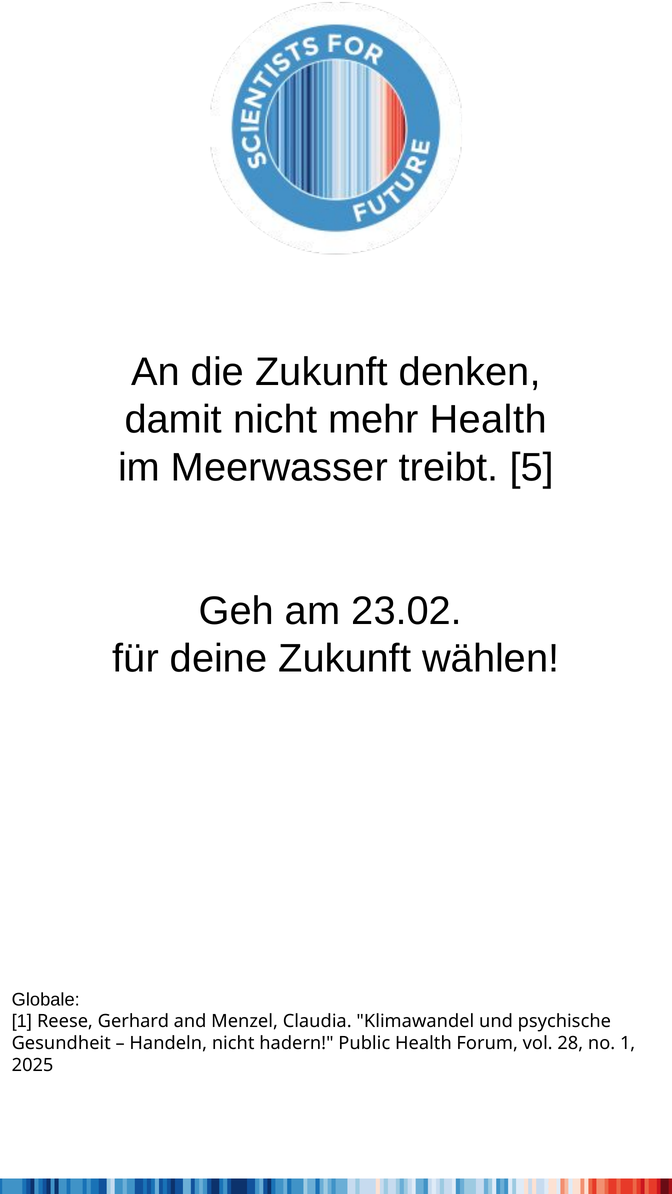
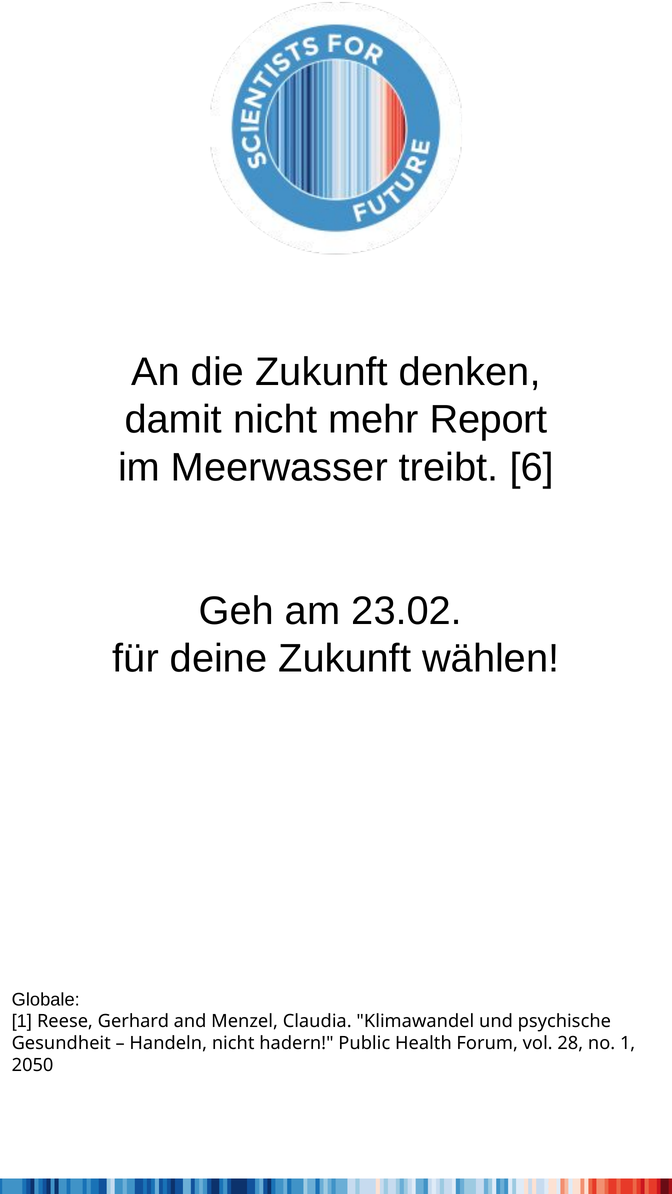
mehr Health: Health -> Report
5: 5 -> 6
2025: 2025 -> 2050
